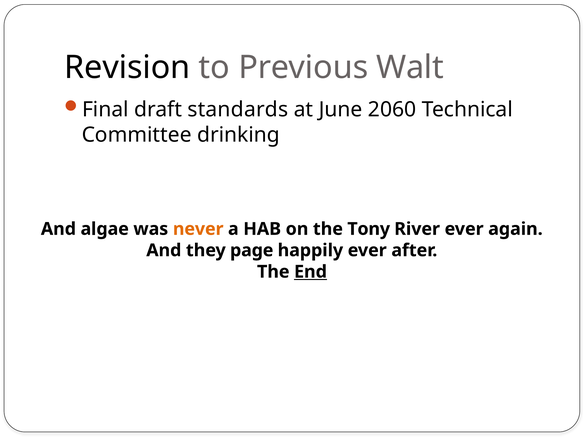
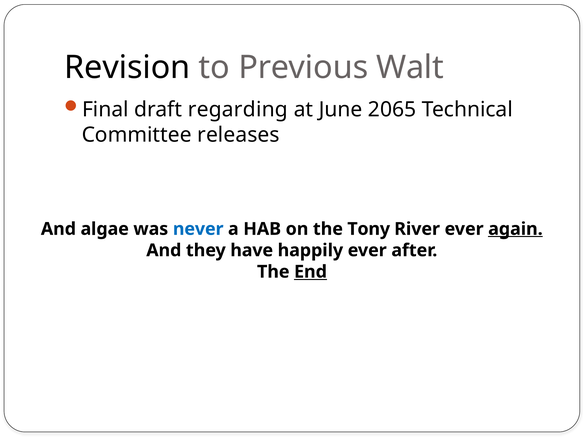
standards: standards -> regarding
2060: 2060 -> 2065
drinking: drinking -> releases
never colour: orange -> blue
again underline: none -> present
page: page -> have
